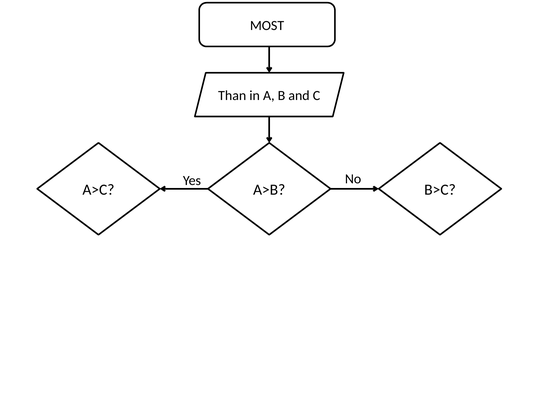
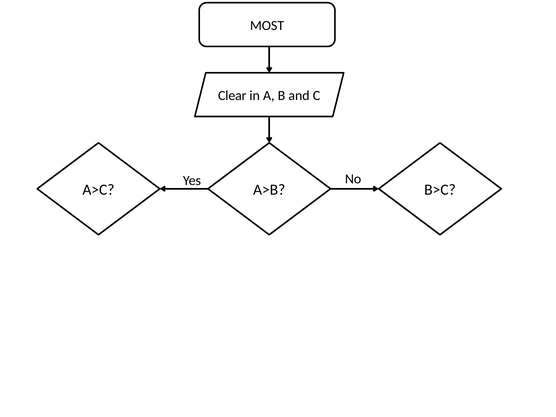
Than: Than -> Clear
